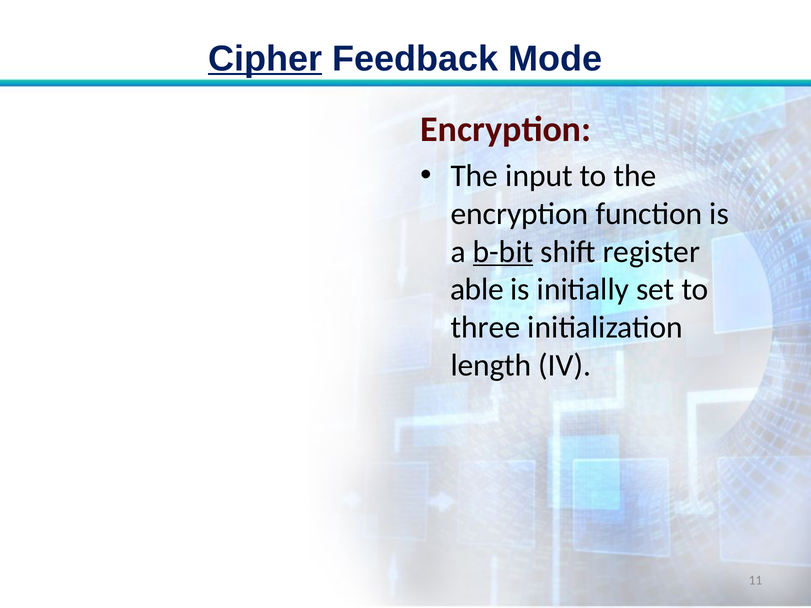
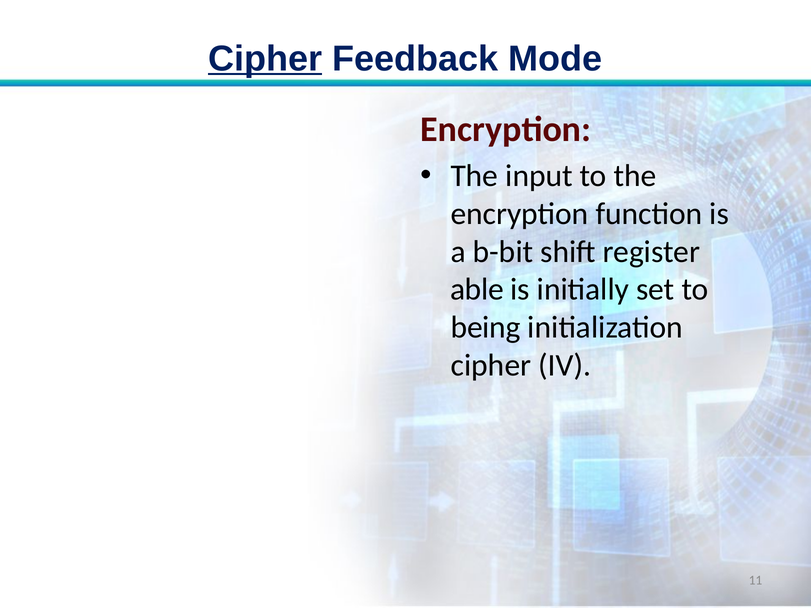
b-bit underline: present -> none
three: three -> being
length at (491, 365): length -> cipher
